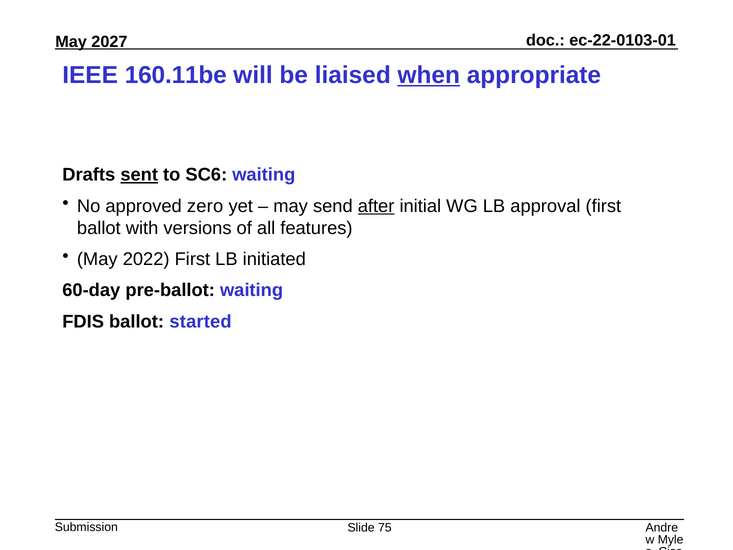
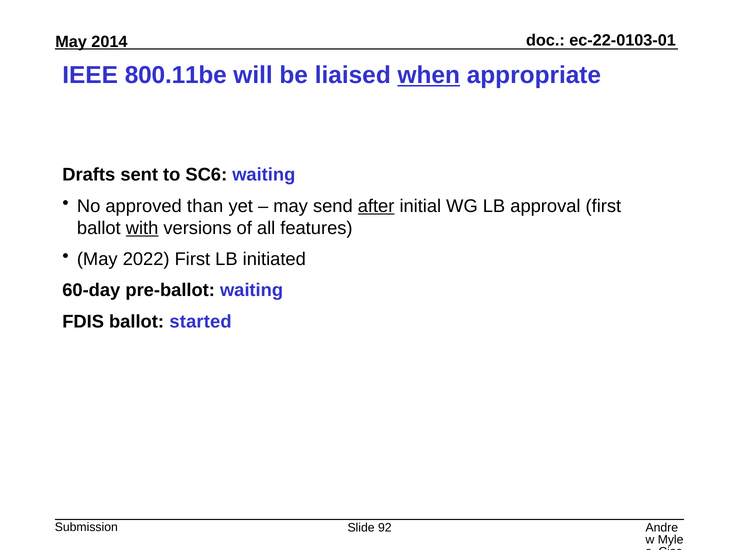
2027: 2027 -> 2014
160.11be: 160.11be -> 800.11be
sent underline: present -> none
zero: zero -> than
with underline: none -> present
75: 75 -> 92
